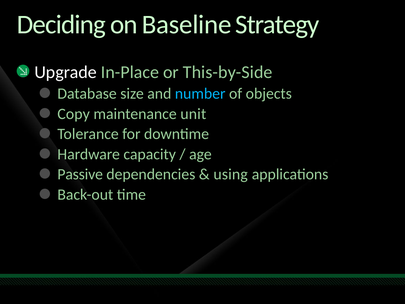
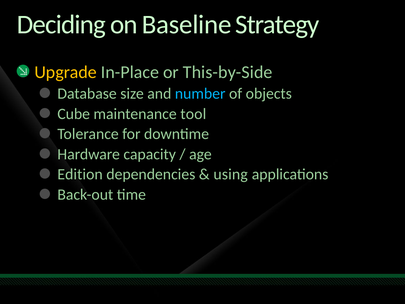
Upgrade colour: white -> yellow
Copy: Copy -> Cube
unit: unit -> tool
Passive: Passive -> Edition
